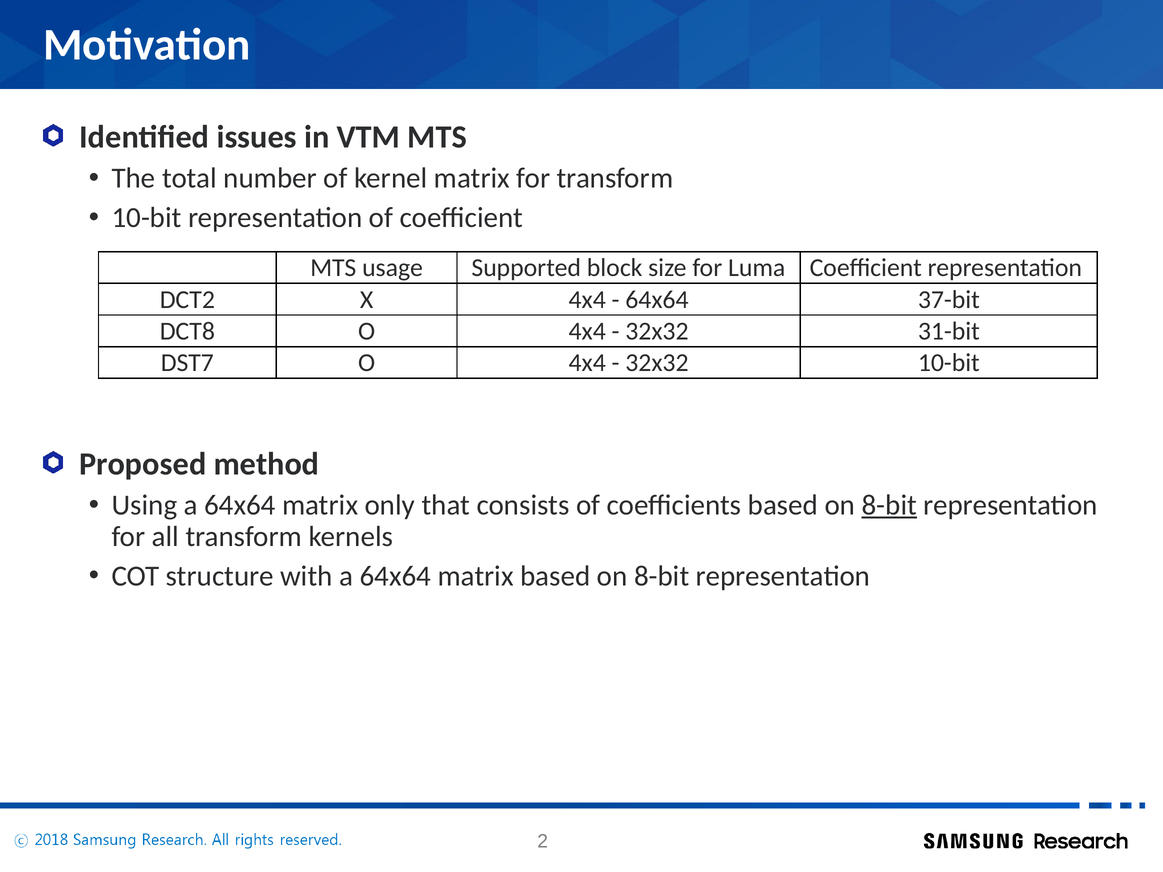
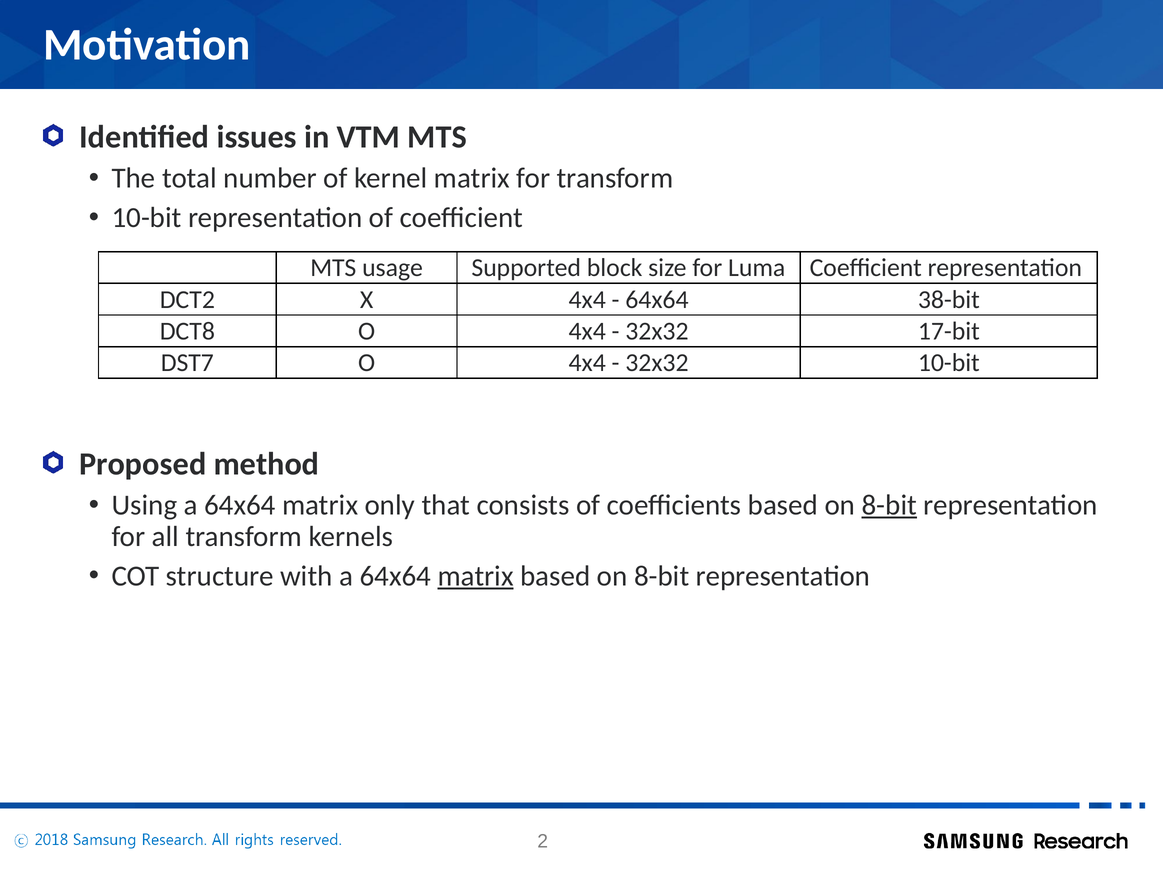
37-bit: 37-bit -> 38-bit
31-bit: 31-bit -> 17-bit
matrix at (476, 576) underline: none -> present
